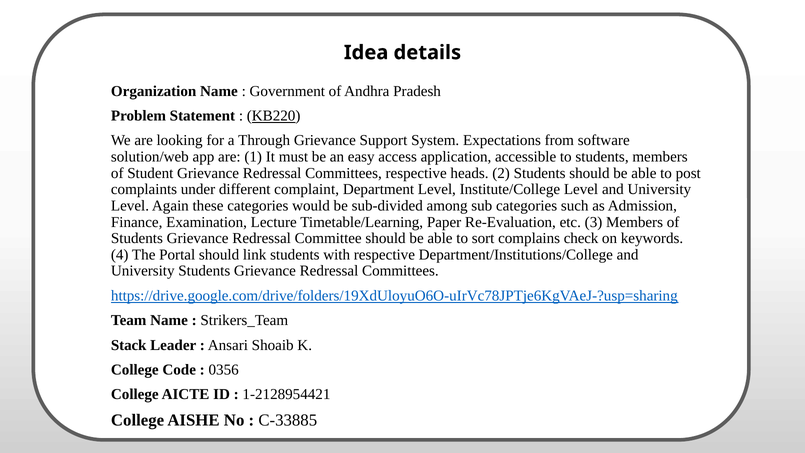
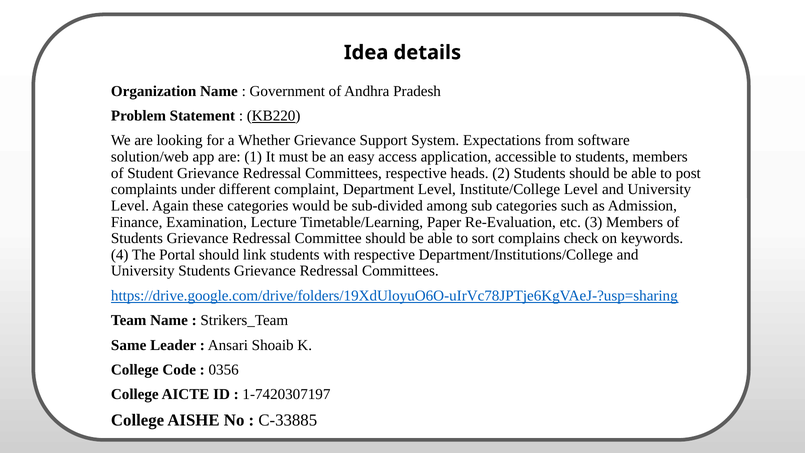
Through: Through -> Whether
Stack: Stack -> Same
1-2128954421: 1-2128954421 -> 1-7420307197
